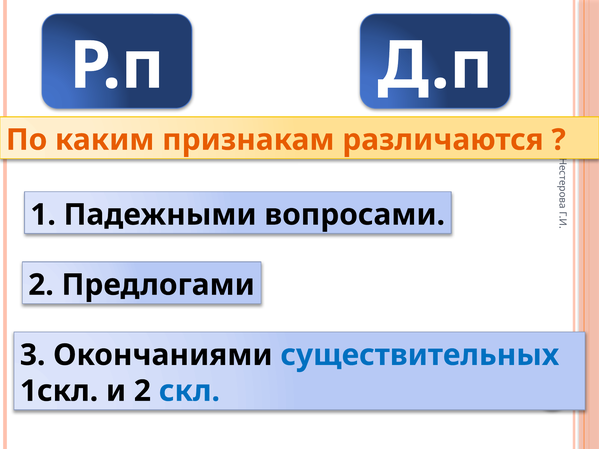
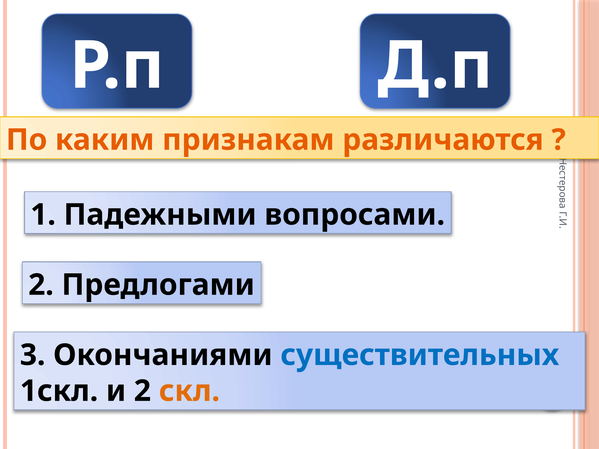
скл colour: blue -> orange
